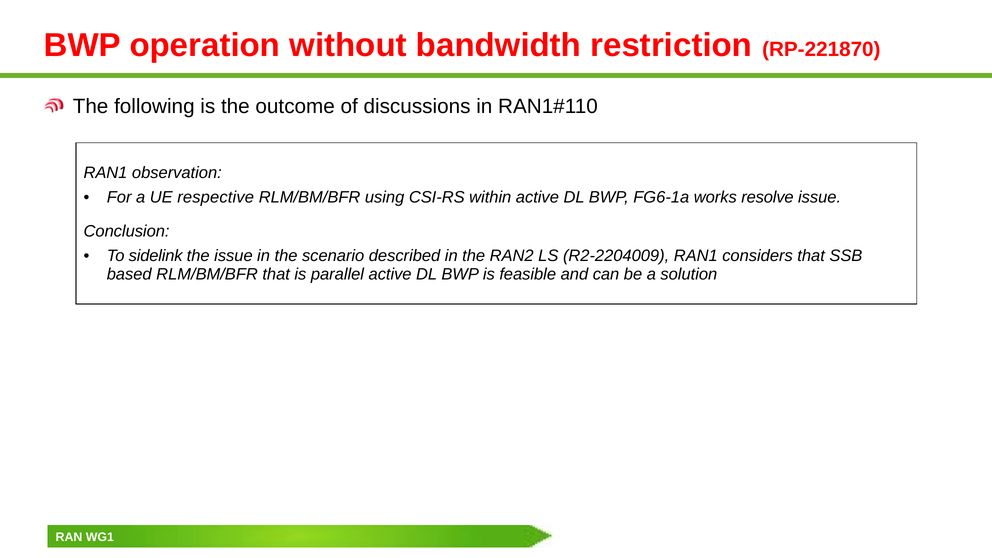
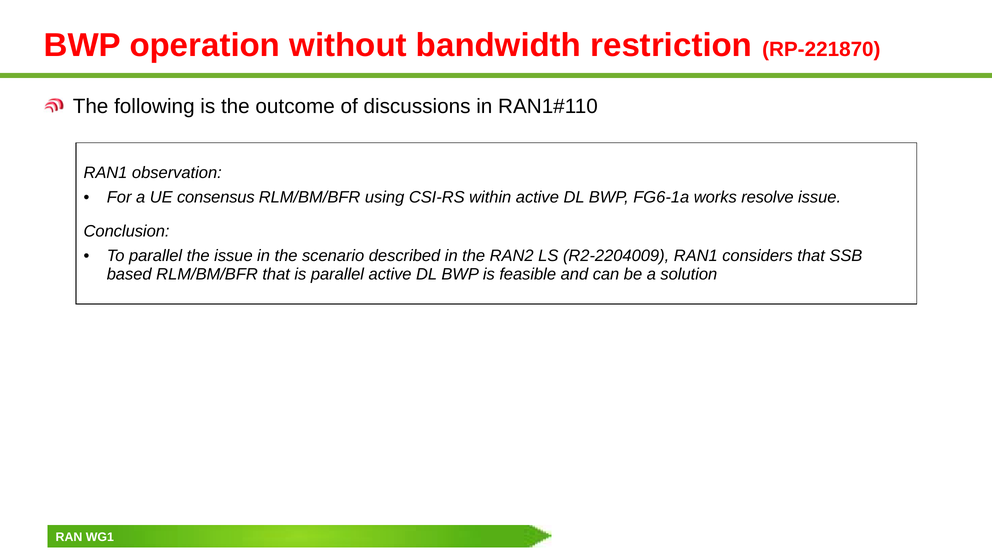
respective: respective -> consensus
To sidelink: sidelink -> parallel
